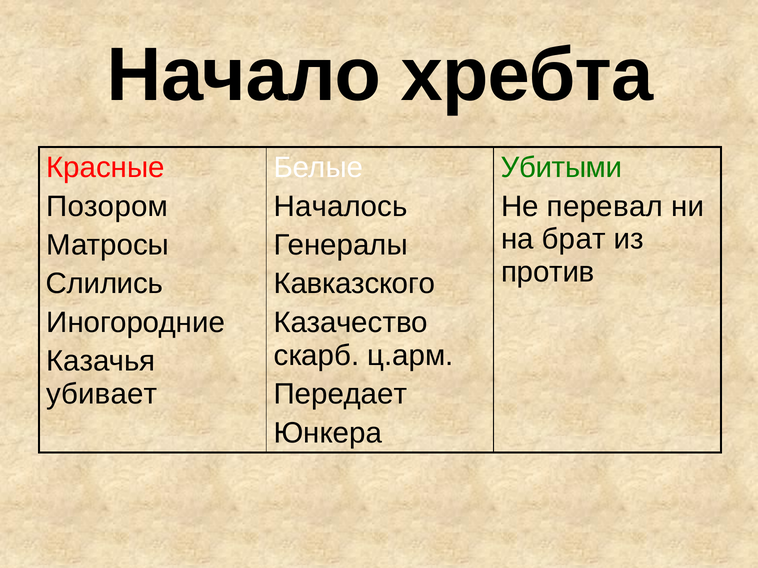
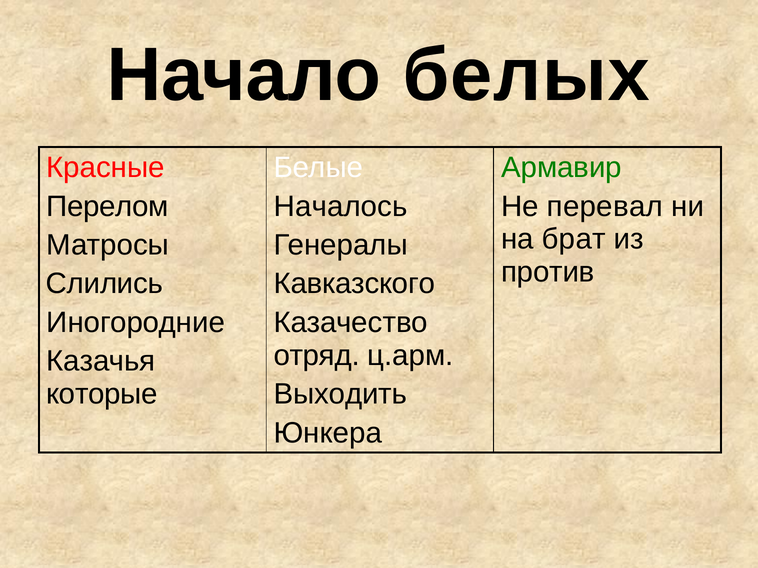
хребта: хребта -> белых
Убитыми: Убитыми -> Армавир
Позором: Позором -> Перелом
скарб: скарб -> отряд
убивает: убивает -> которые
Передает: Передает -> Выходить
